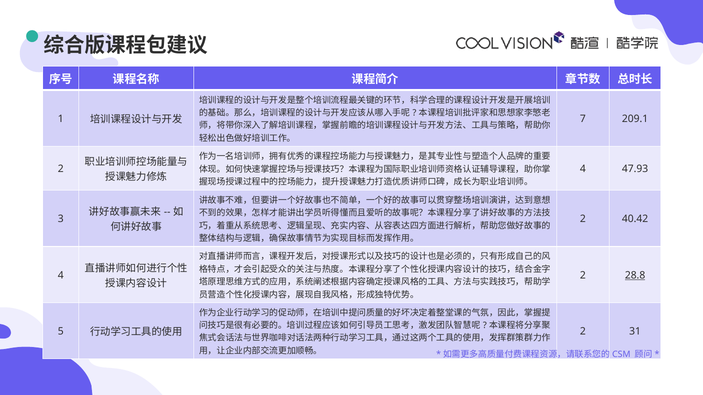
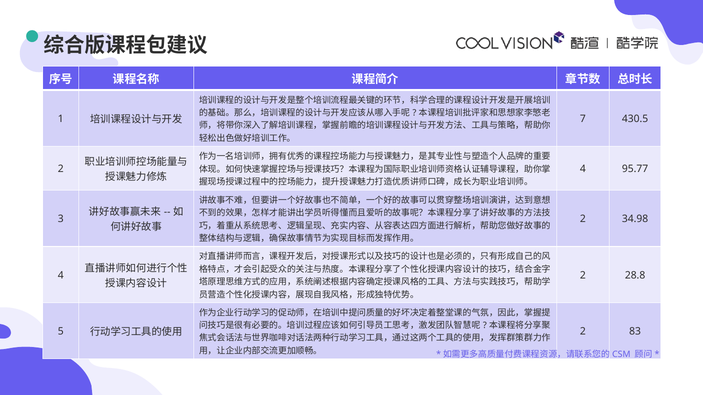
209.1: 209.1 -> 430.5
47.93: 47.93 -> 95.77
40.42: 40.42 -> 34.98
28.8 underline: present -> none
31: 31 -> 83
